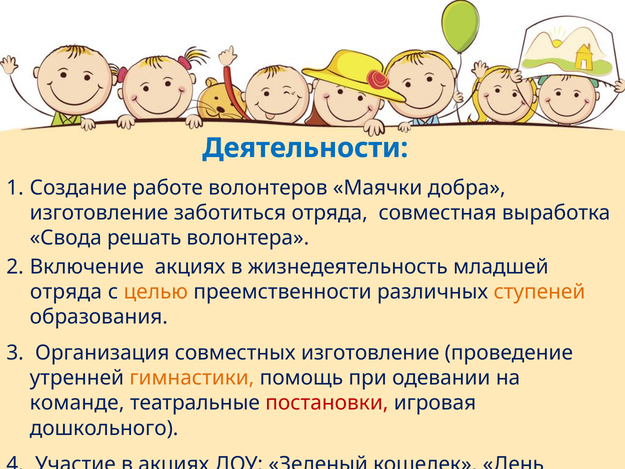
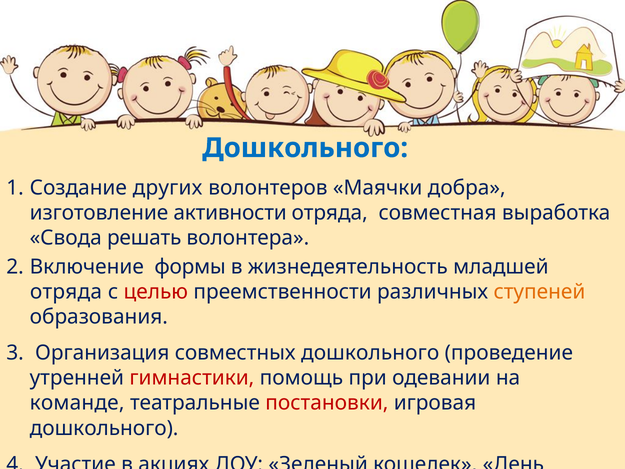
Деятельности at (305, 148): Деятельности -> Дошкольного
работе: работе -> других
заботиться: заботиться -> активности
Включение акциях: акциях -> формы
целью colour: orange -> red
совместных изготовление: изготовление -> дошкольного
гимнастики colour: orange -> red
